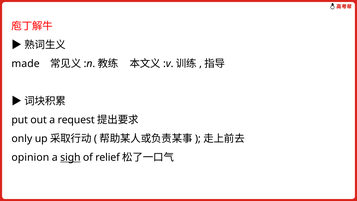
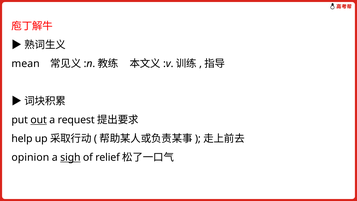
made: made -> mean
out underline: none -> present
only: only -> help
